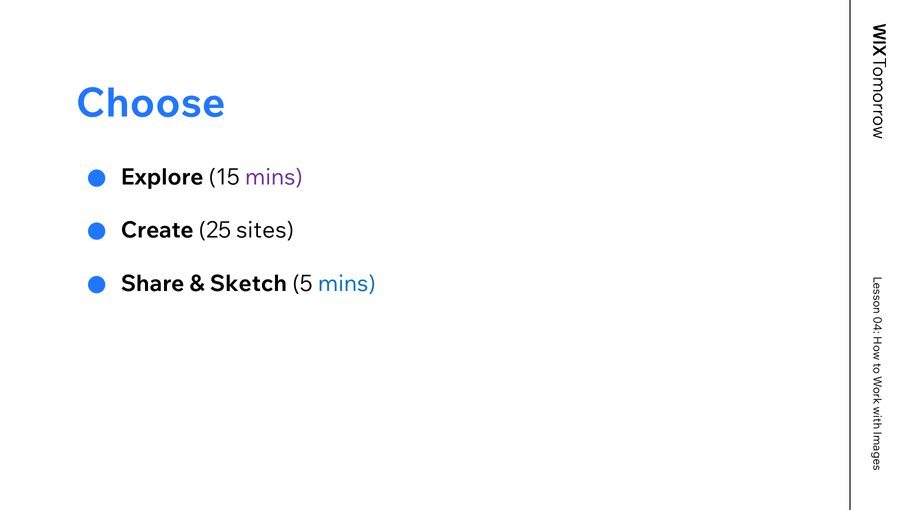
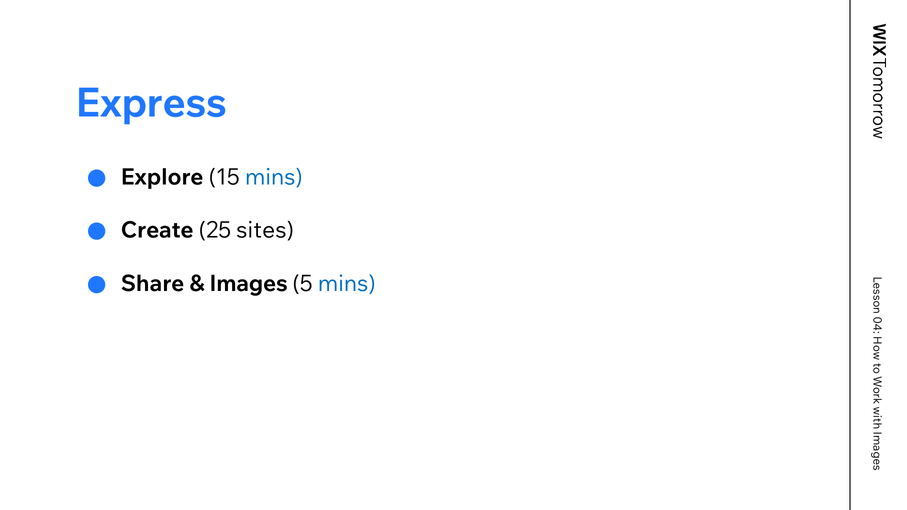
Choose: Choose -> Express
mins at (274, 177) colour: purple -> blue
Sketch: Sketch -> Images
